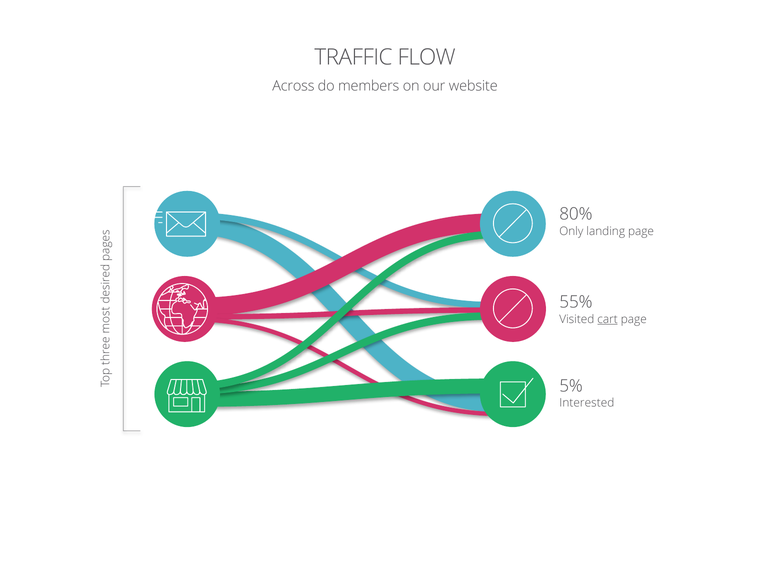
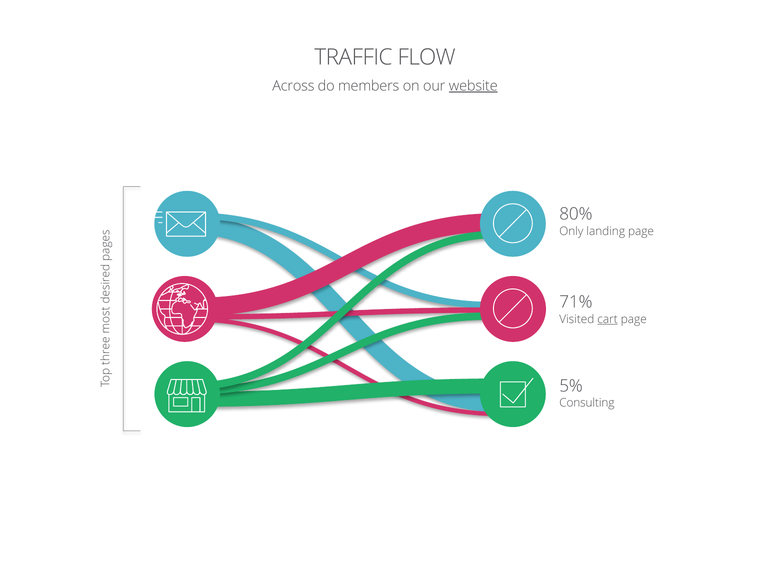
website underline: none -> present
55%: 55% -> 71%
Interested: Interested -> Consulting
